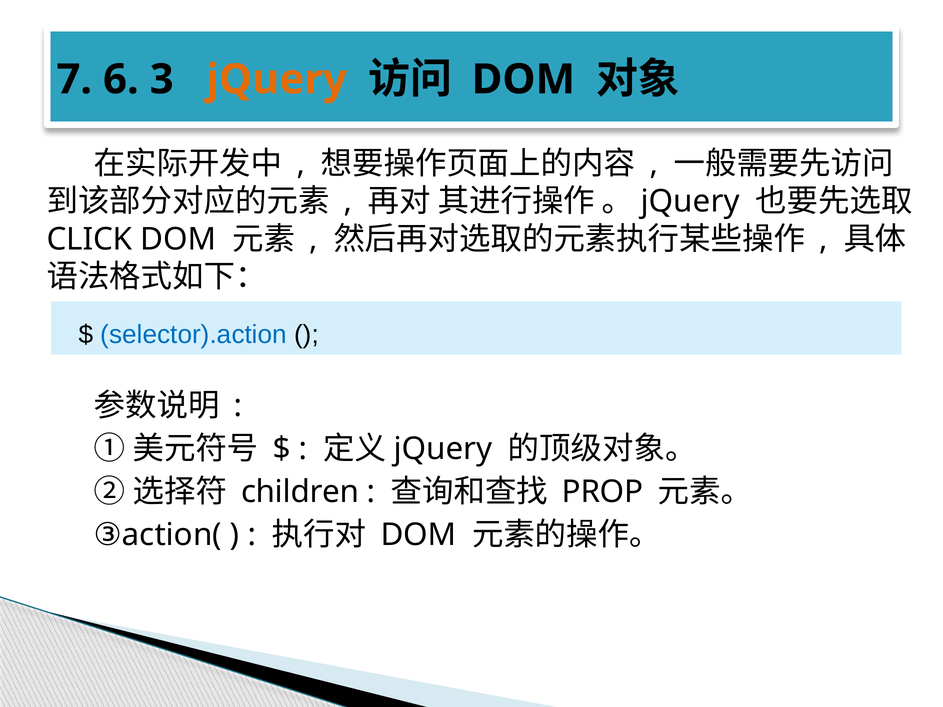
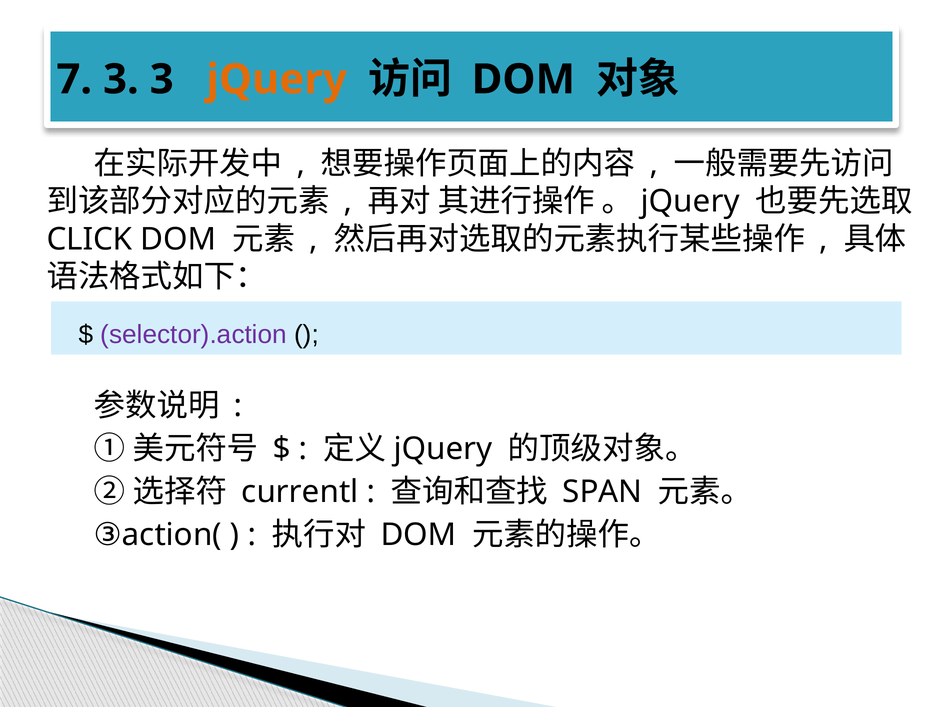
7 6: 6 -> 3
selector).action colour: blue -> purple
children: children -> currentl
PROP: PROP -> SPAN
